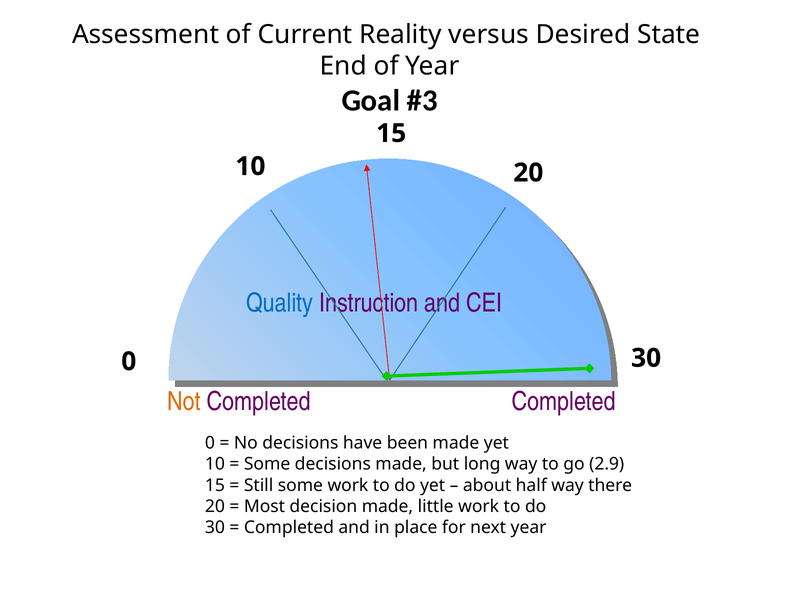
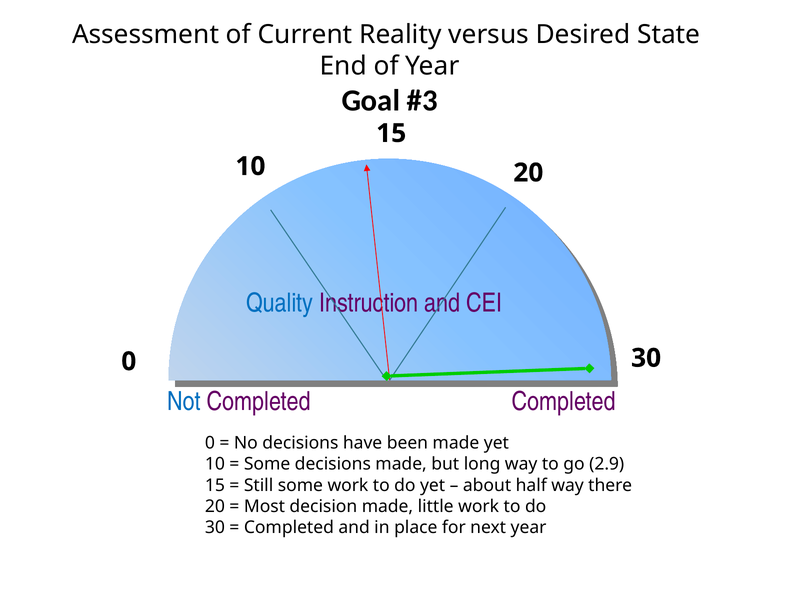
Not colour: orange -> blue
